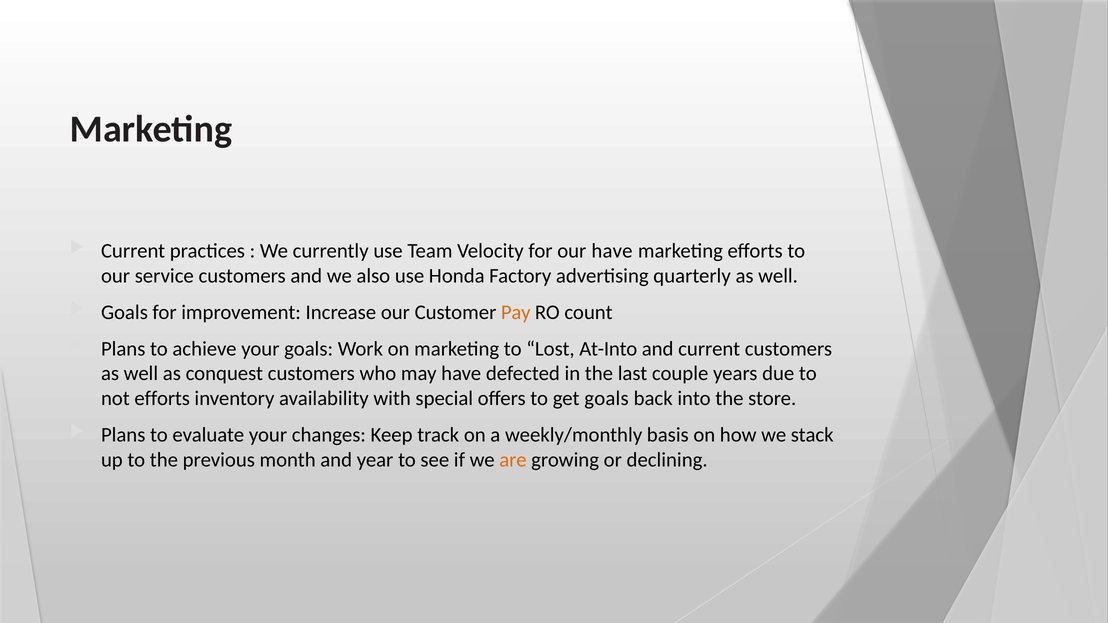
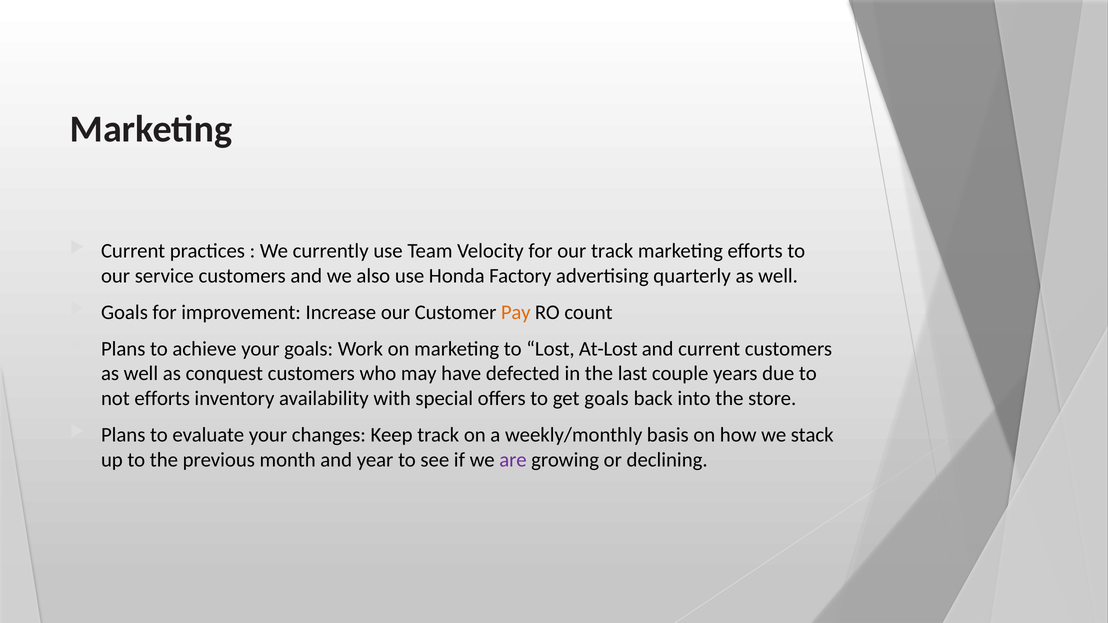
our have: have -> track
At-Into: At-Into -> At-Lost
are colour: orange -> purple
